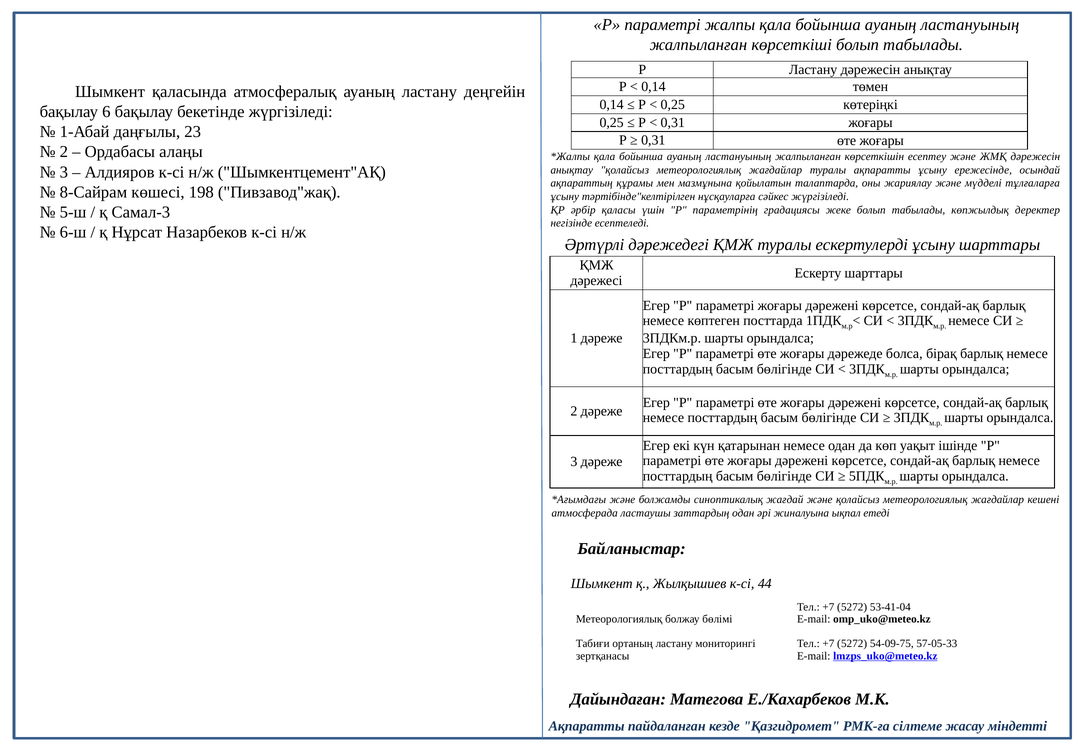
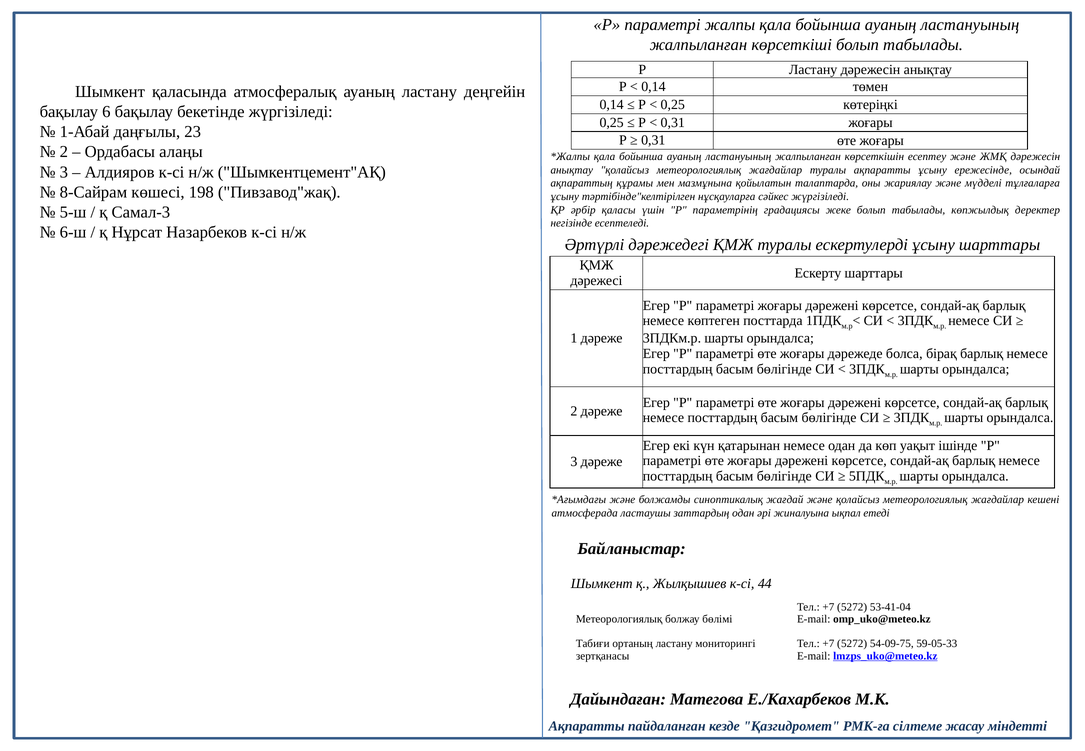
57-05-33: 57-05-33 -> 59-05-33
